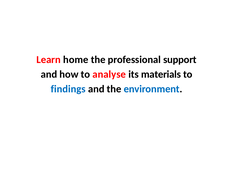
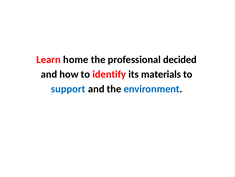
support: support -> decided
analyse: analyse -> identify
findings: findings -> support
